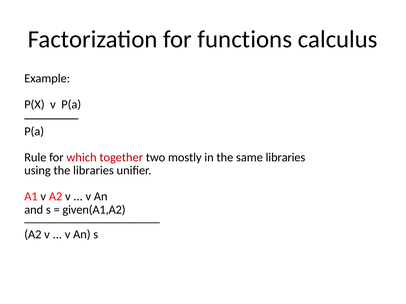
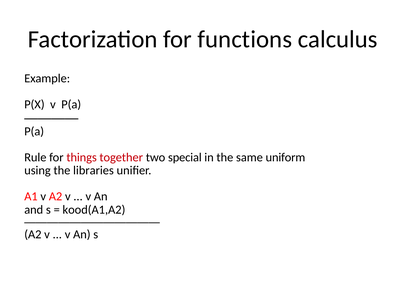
which: which -> things
mostly: mostly -> special
same libraries: libraries -> uniform
given(A1,A2: given(A1,A2 -> kood(A1,A2
